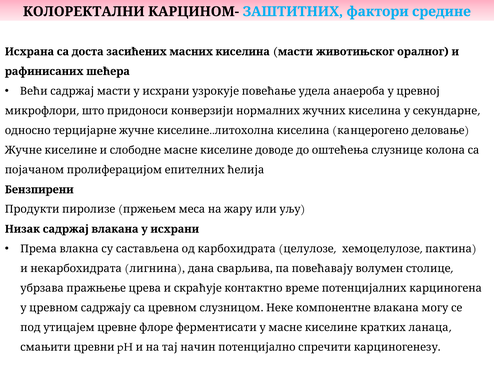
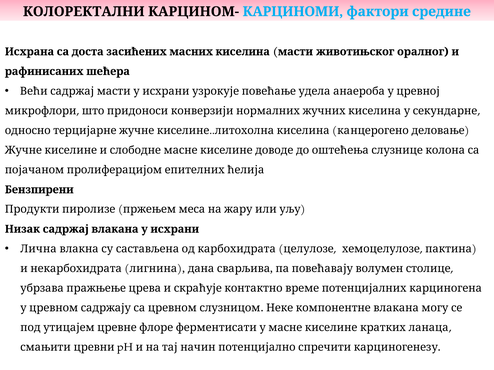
ЗАШТИТНИХ: ЗАШТИТНИХ -> КАРЦИНОМИ
Према: Према -> Лична
